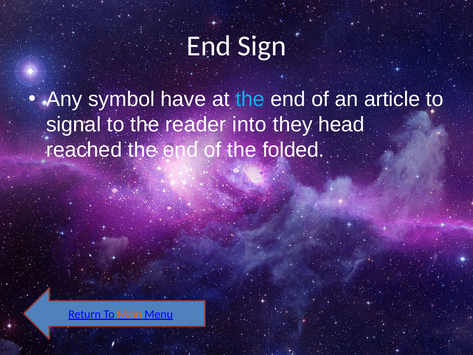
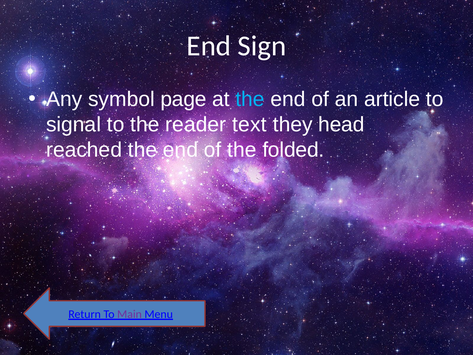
have: have -> page
into: into -> text
Main colour: orange -> purple
